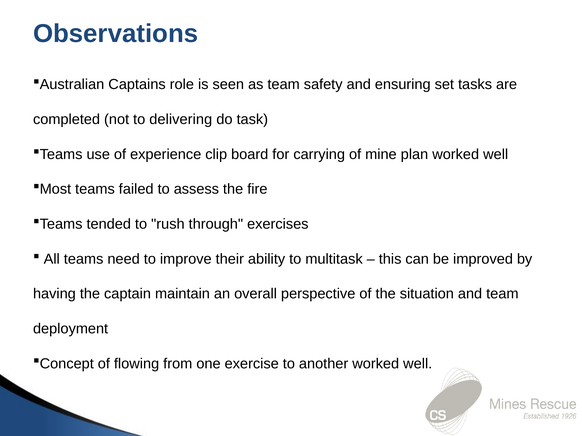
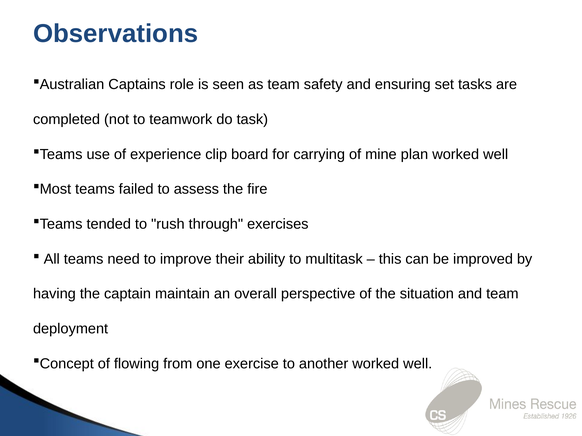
delivering: delivering -> teamwork
